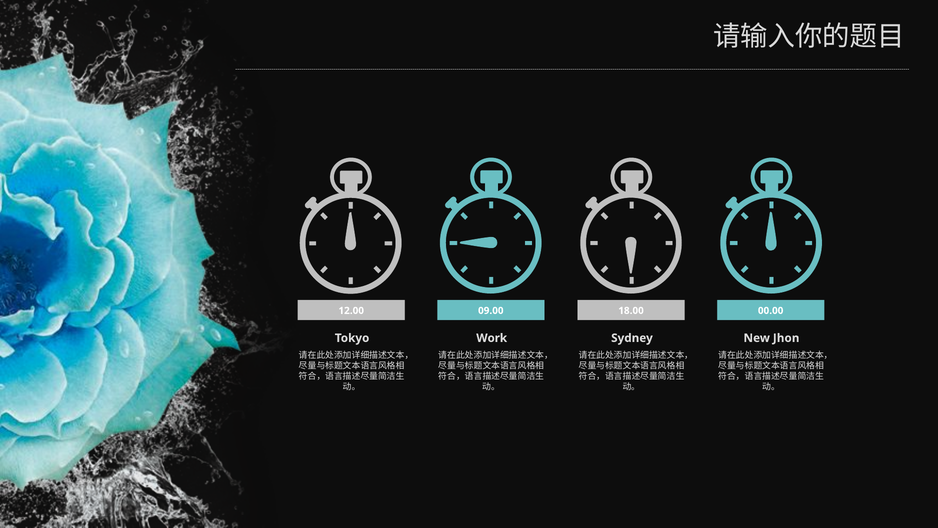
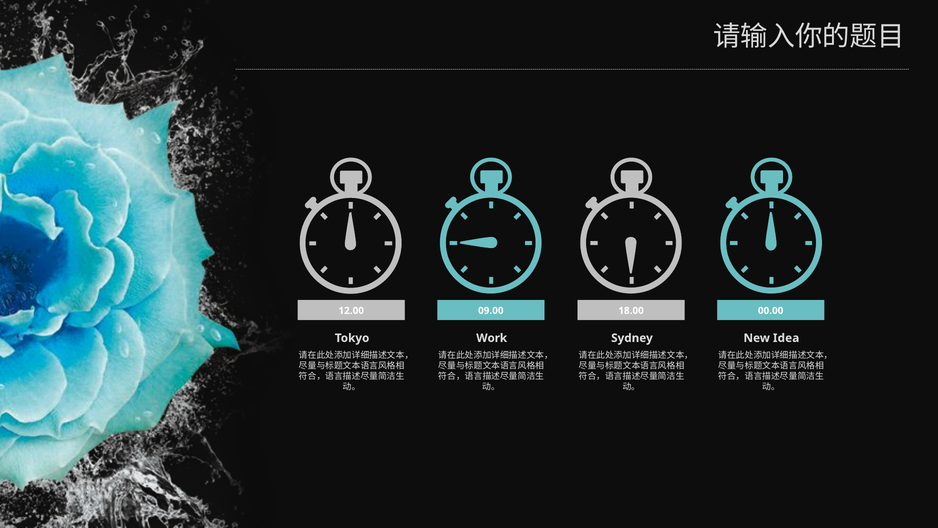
Jhon: Jhon -> Idea
